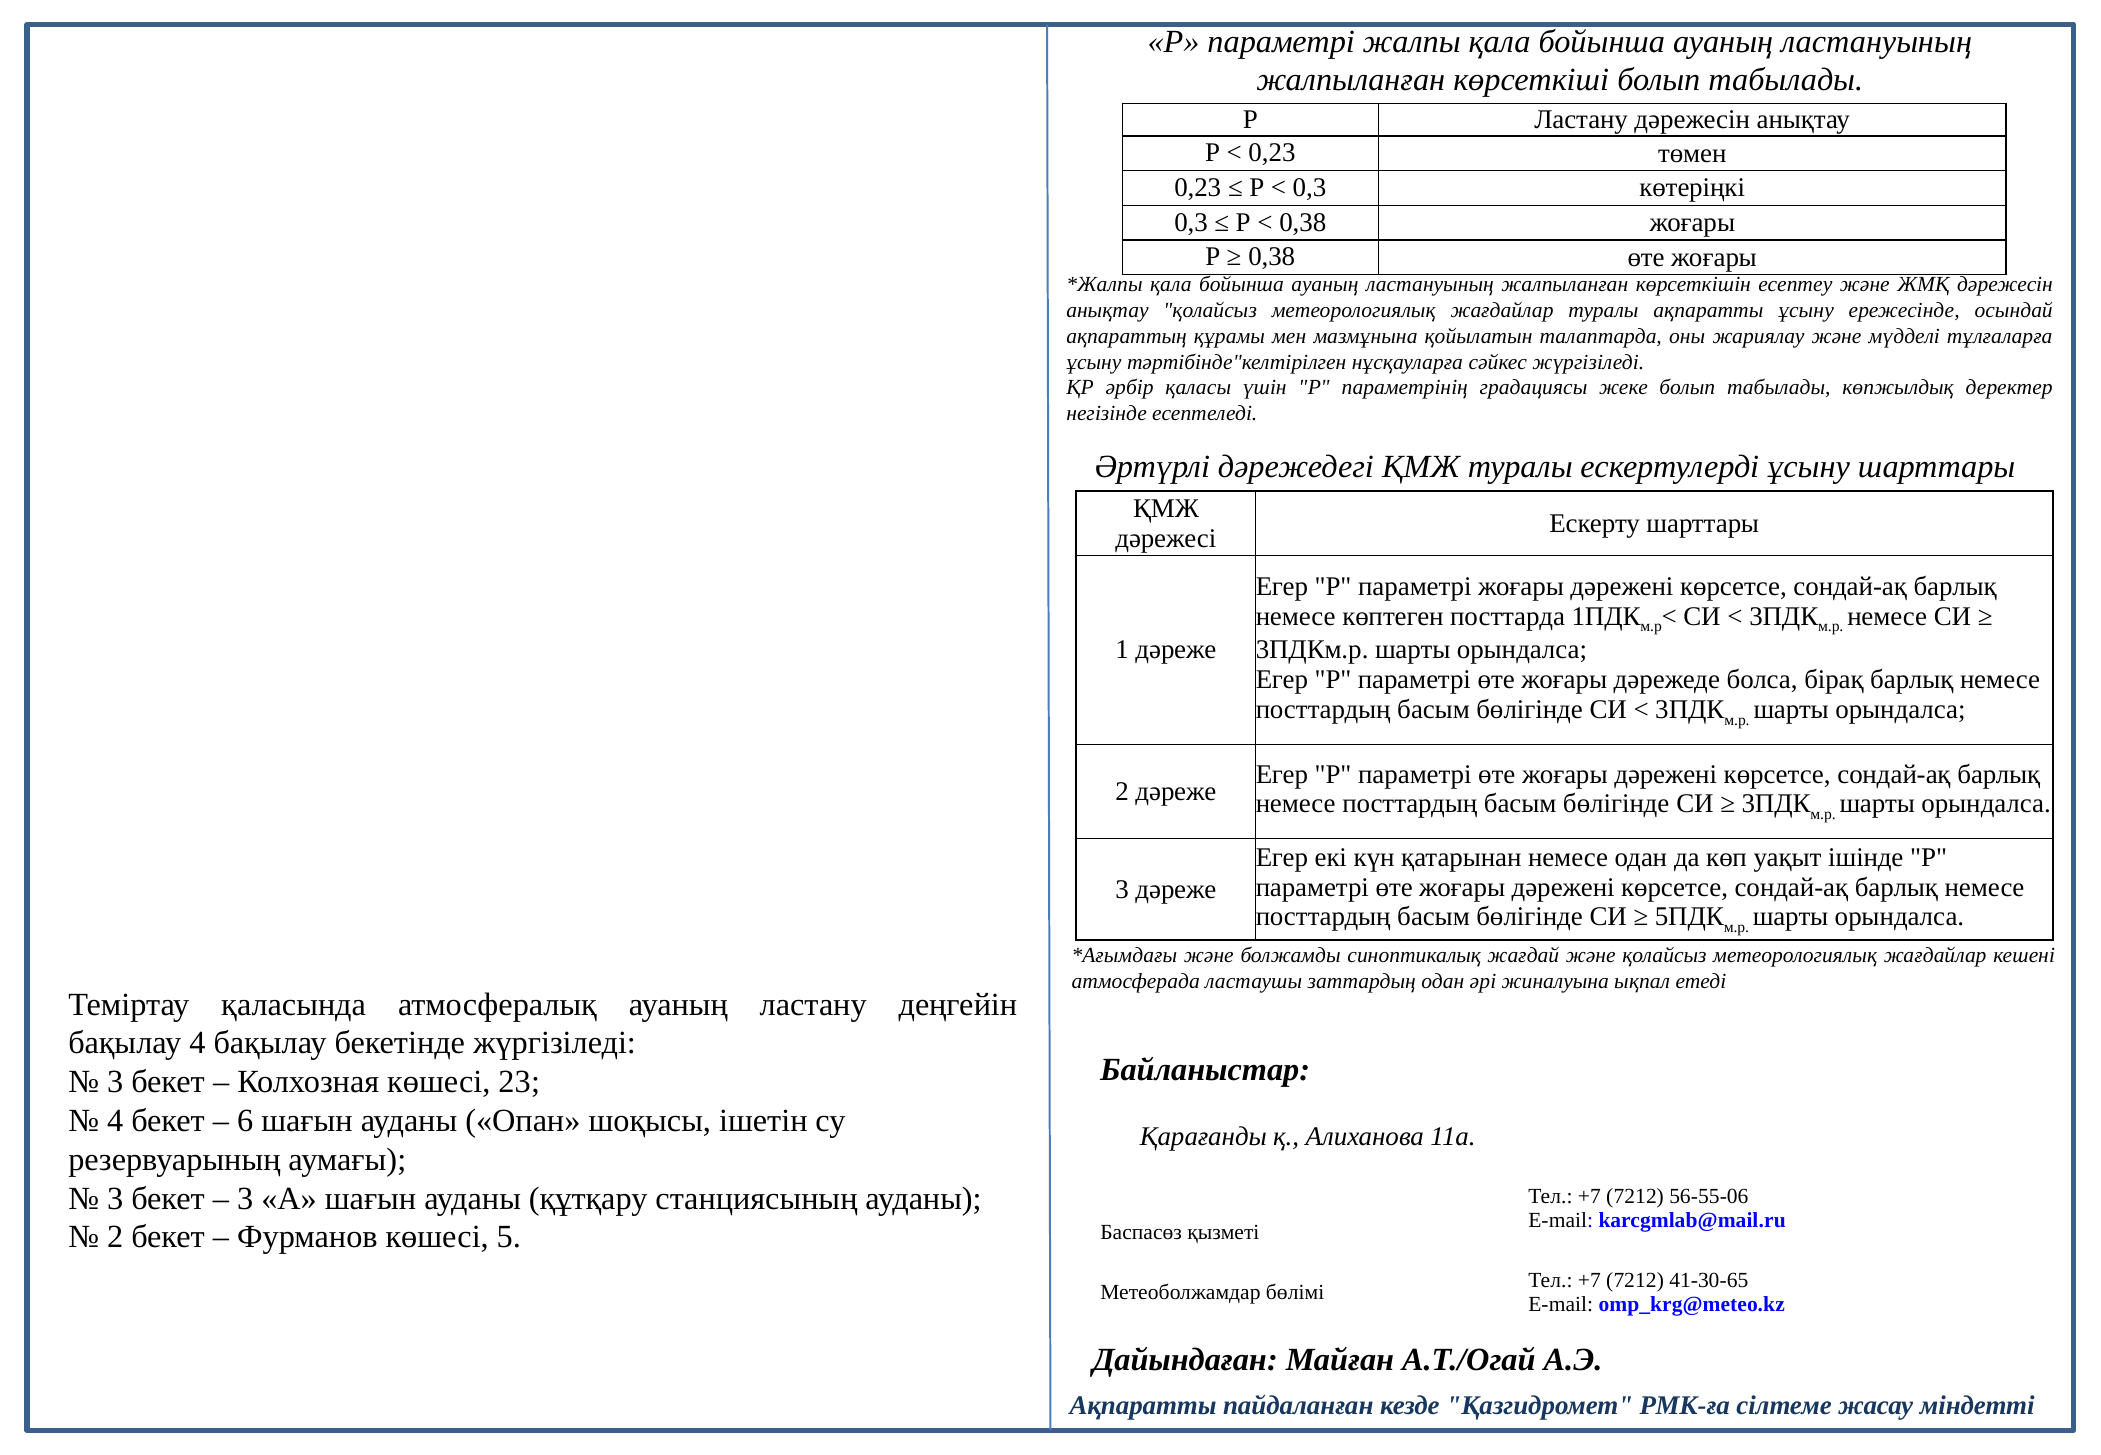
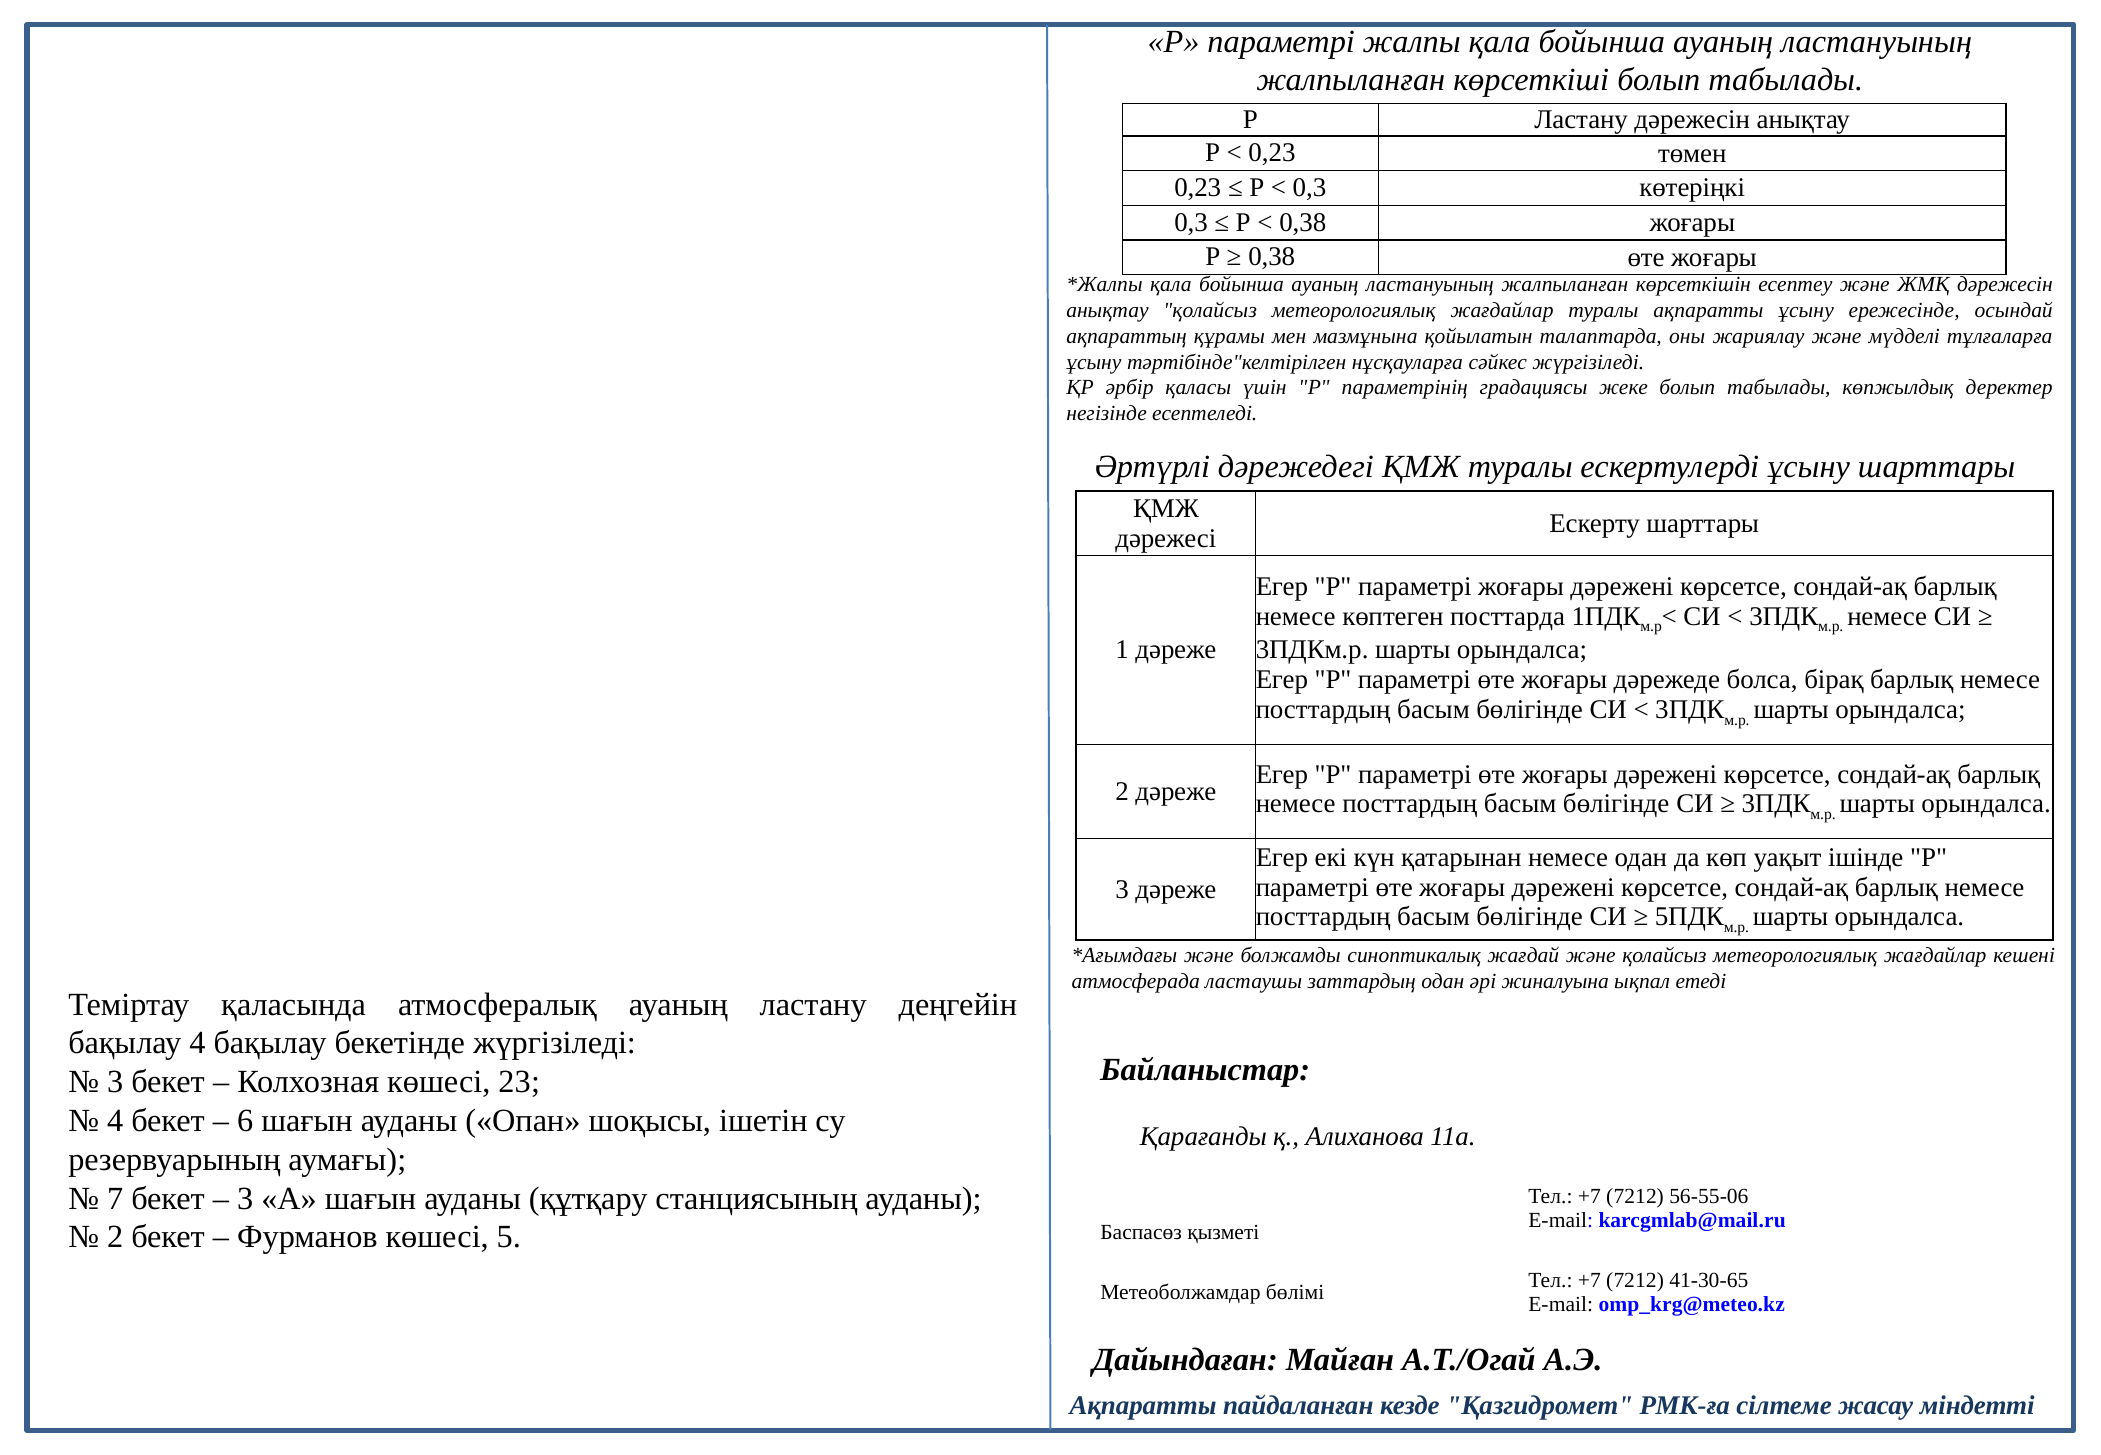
3 at (115, 1198): 3 -> 7
